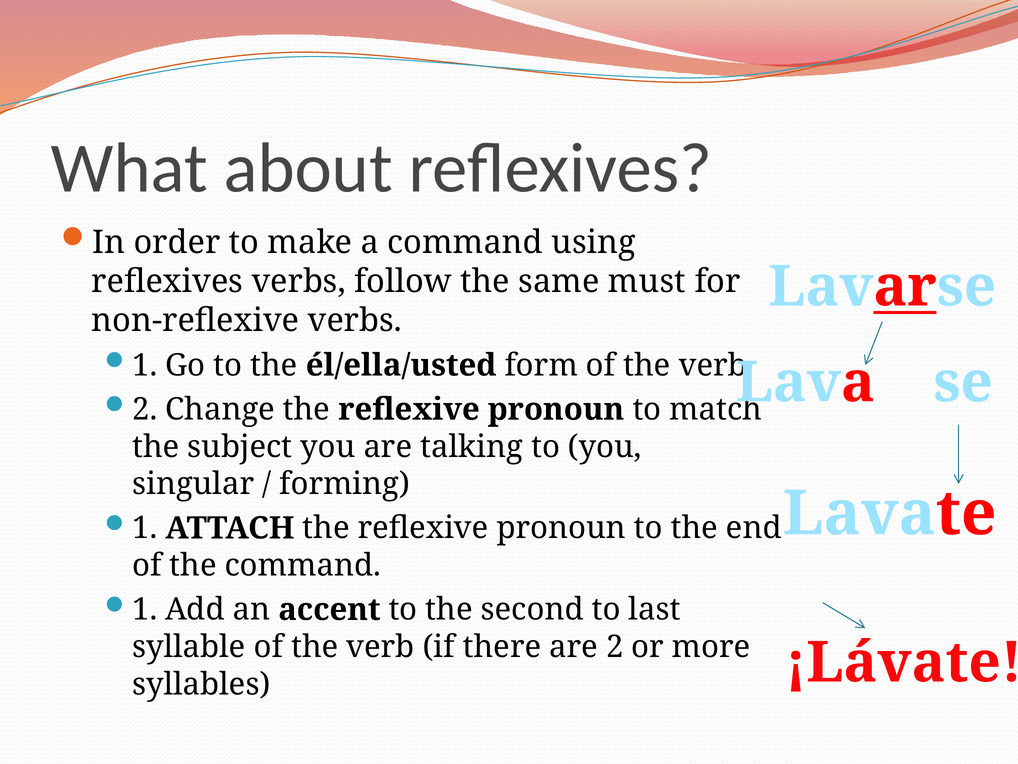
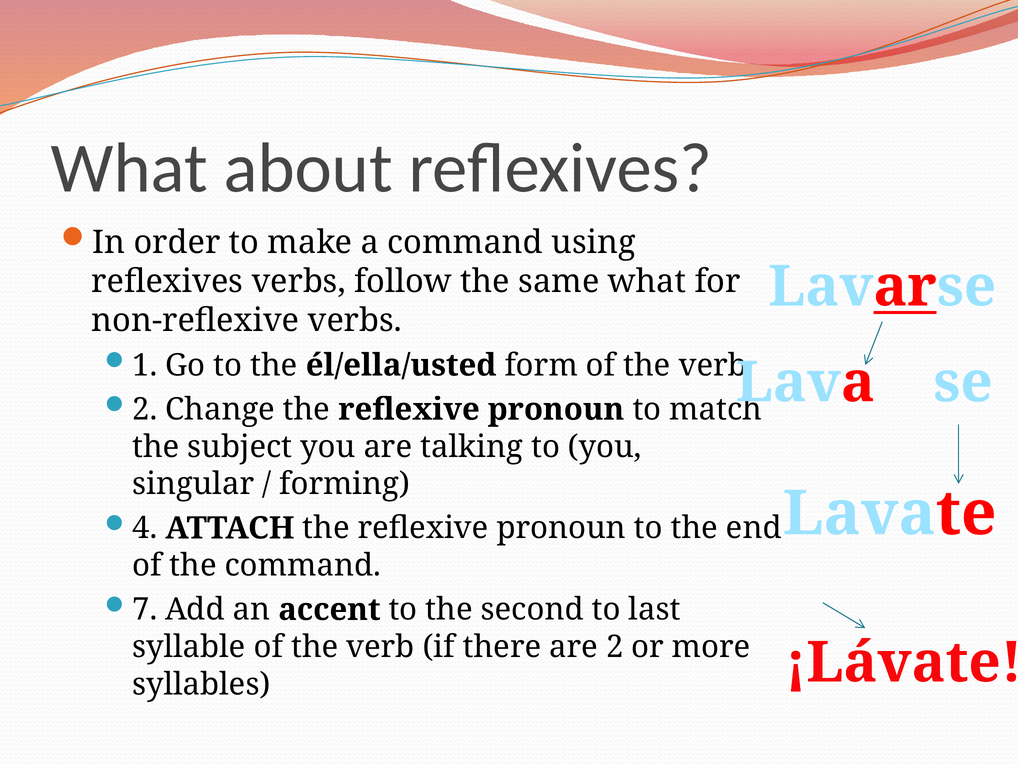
same must: must -> what
1 at (145, 528): 1 -> 4
1 at (145, 609): 1 -> 7
